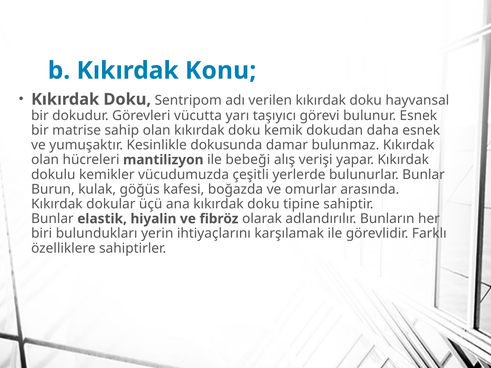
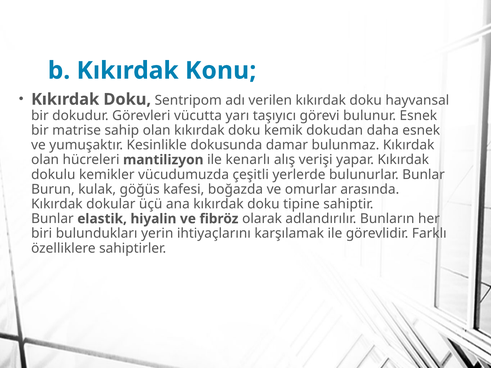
bebeği: bebeği -> kenarlı
